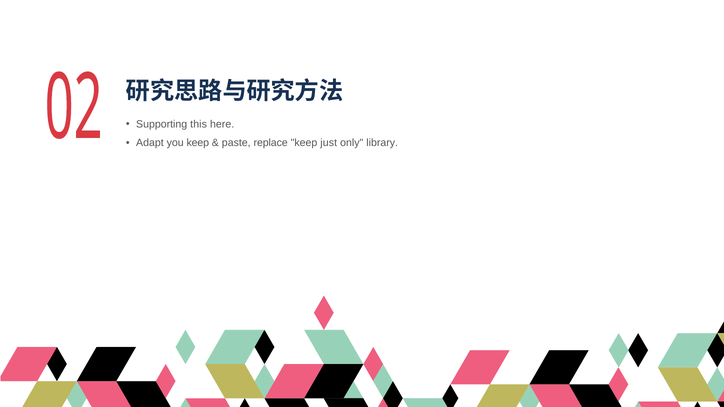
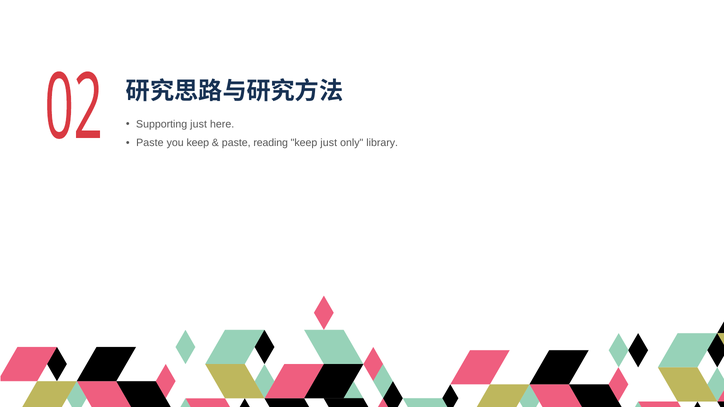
Supporting this: this -> just
Adapt at (150, 143): Adapt -> Paste
replace: replace -> reading
